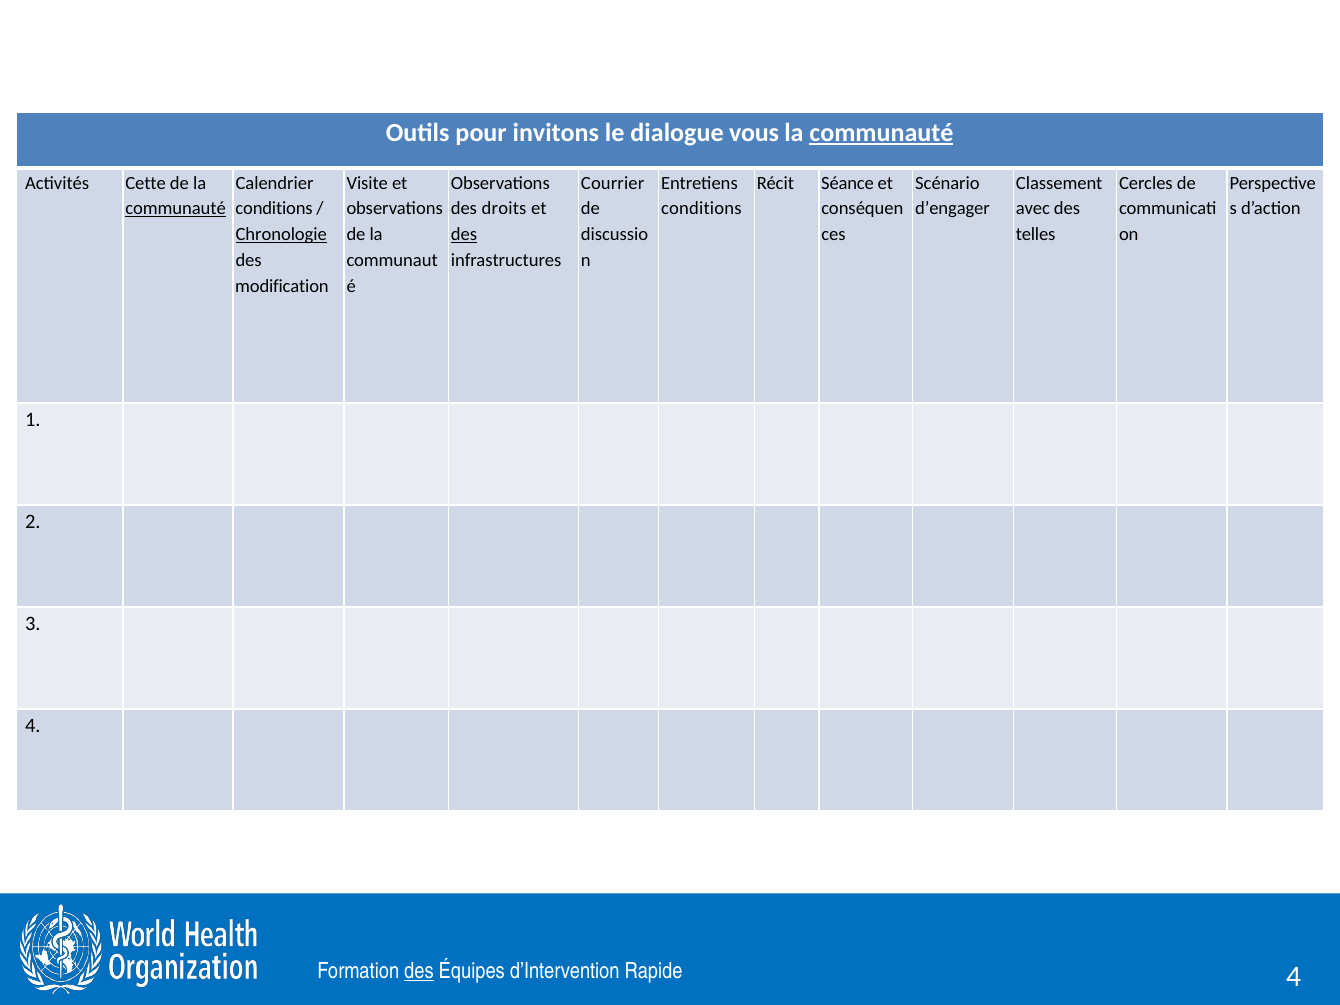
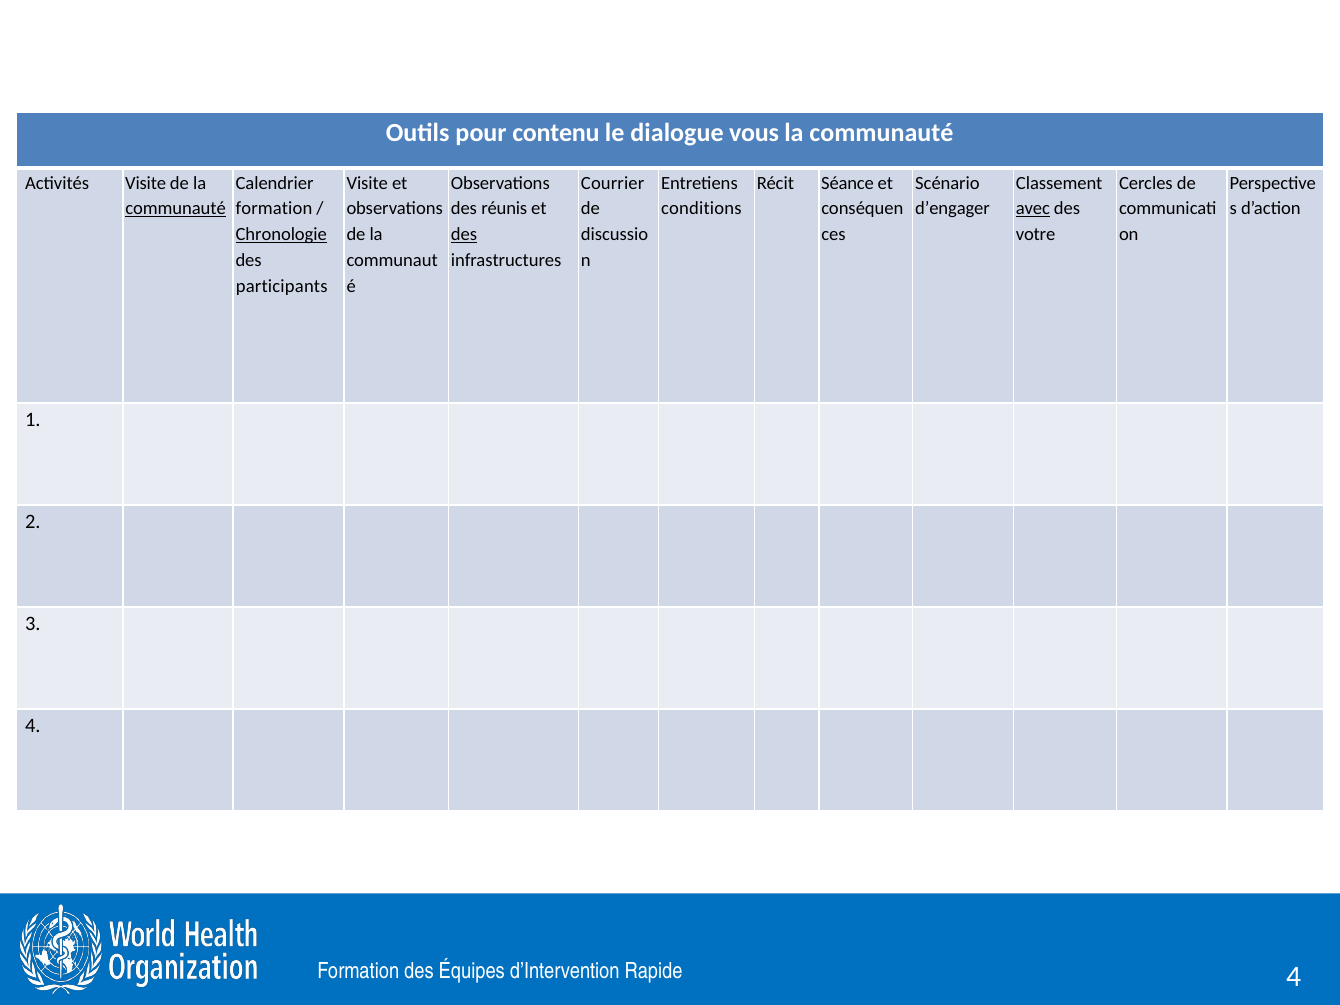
invitons: invitons -> contenu
communauté at (881, 133) underline: present -> none
Activités Cette: Cette -> Visite
conditions at (274, 209): conditions -> formation
droits: droits -> réunis
avec underline: none -> present
telles: telles -> votre
modification: modification -> participants
des at (419, 971) underline: present -> none
